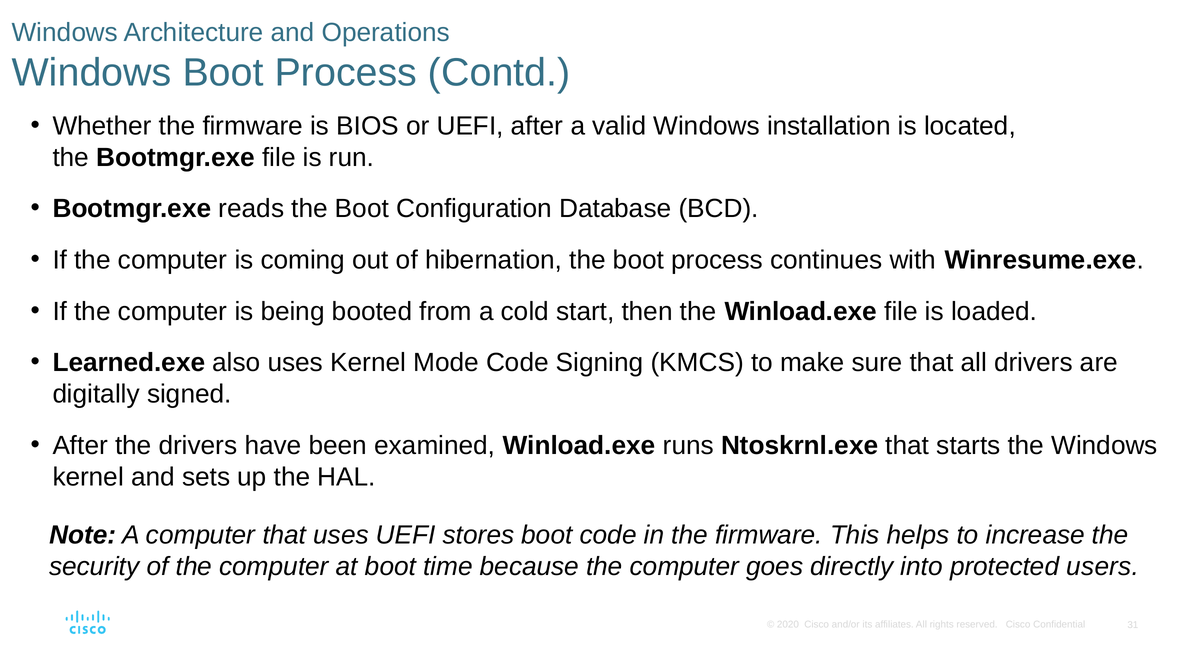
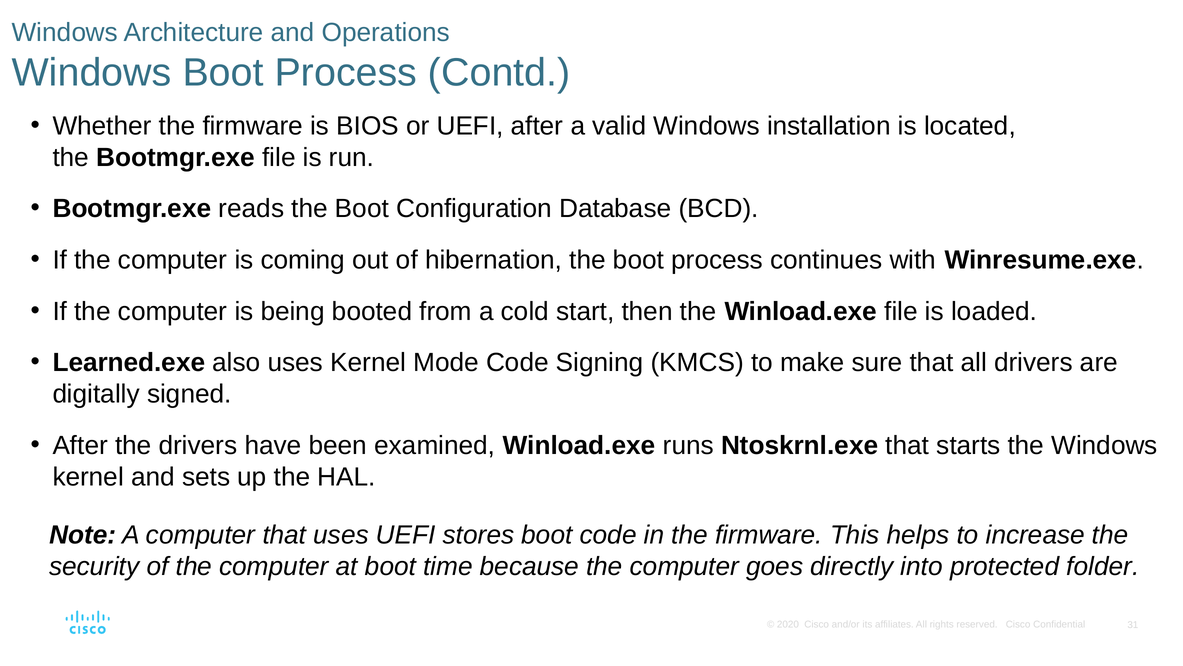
users: users -> folder
